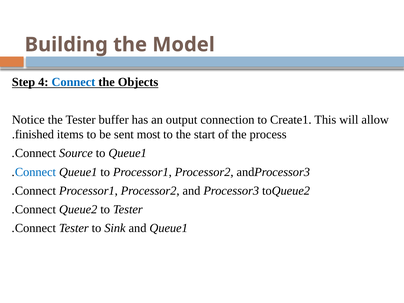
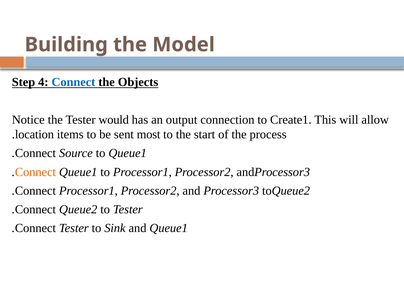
buffer: buffer -> would
finished: finished -> location
Connect at (35, 172) colour: blue -> orange
